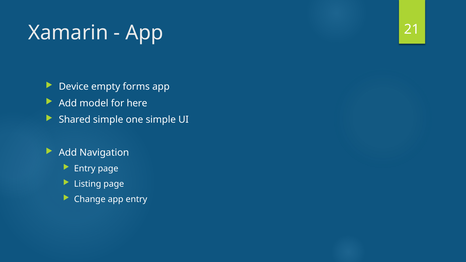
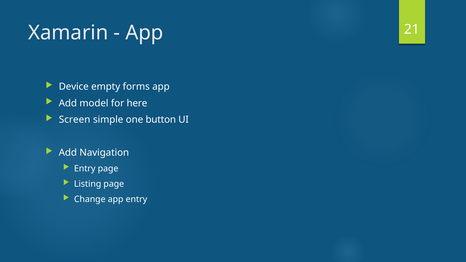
Shared: Shared -> Screen
one simple: simple -> button
